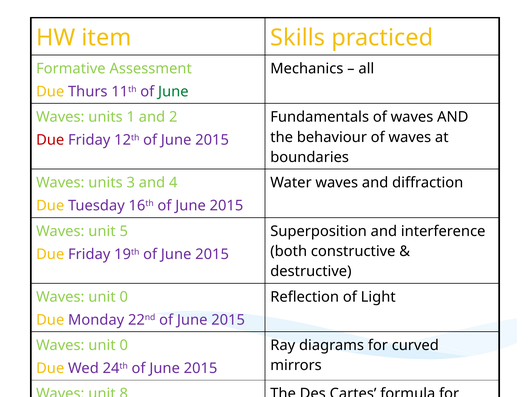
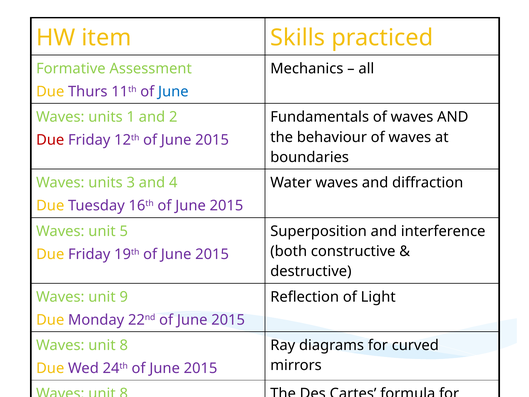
June at (173, 92) colour: green -> blue
0 at (124, 297): 0 -> 9
0 at (124, 345): 0 -> 8
